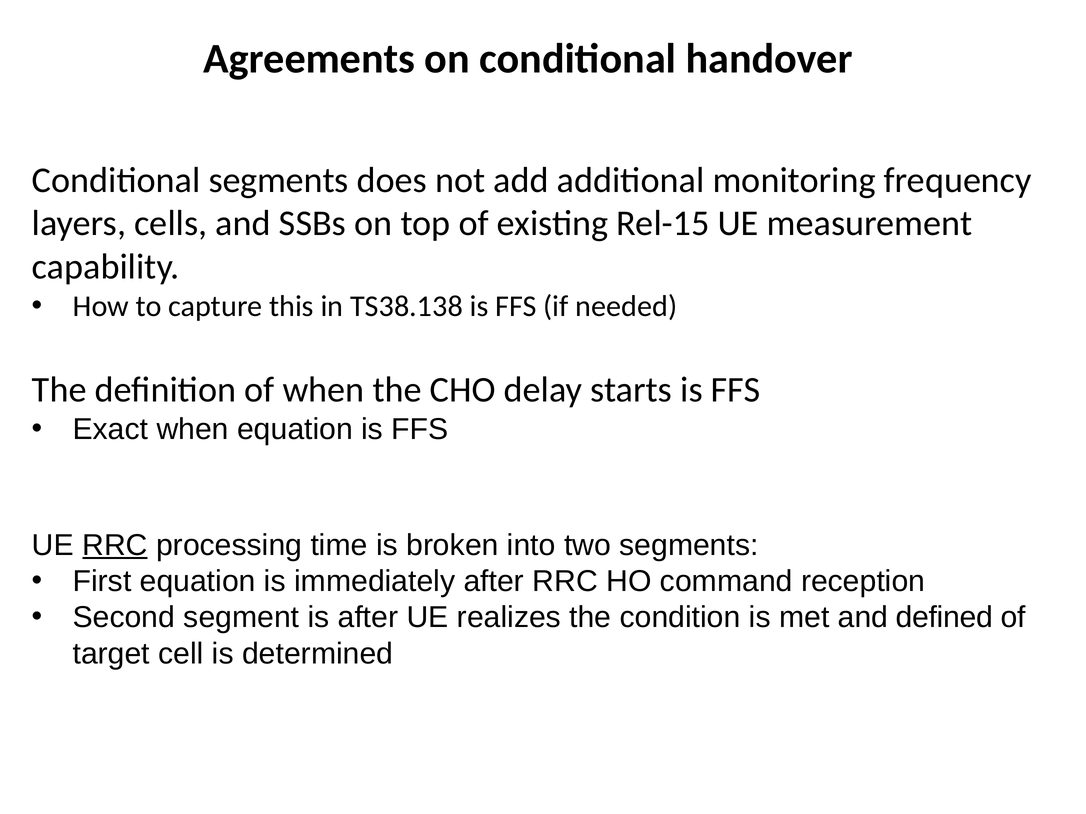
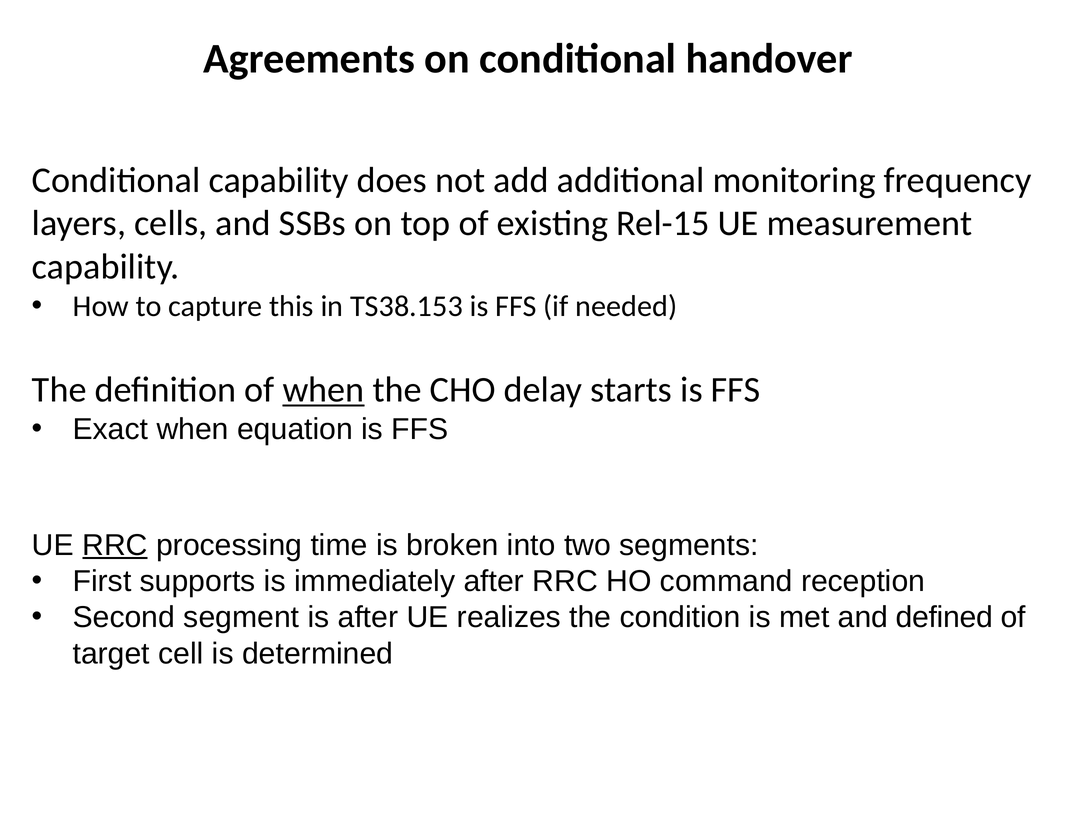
Conditional segments: segments -> capability
TS38.138: TS38.138 -> TS38.153
when at (323, 390) underline: none -> present
First equation: equation -> supports
